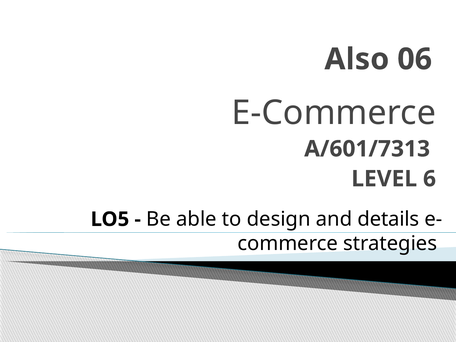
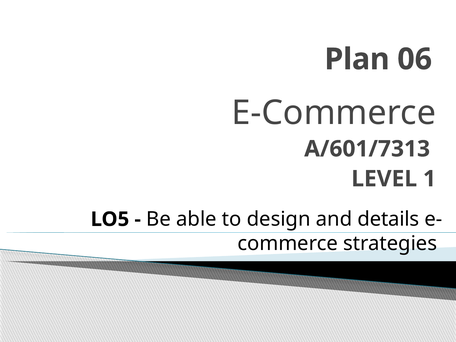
Also: Also -> Plan
6: 6 -> 1
